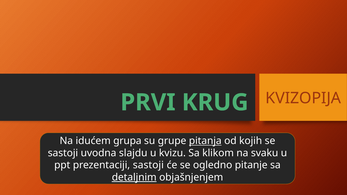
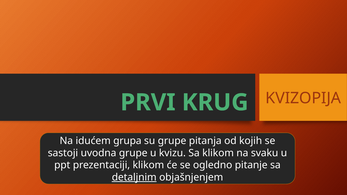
pitanja underline: present -> none
uvodna slajdu: slajdu -> grupe
prezentaciji sastoji: sastoji -> klikom
